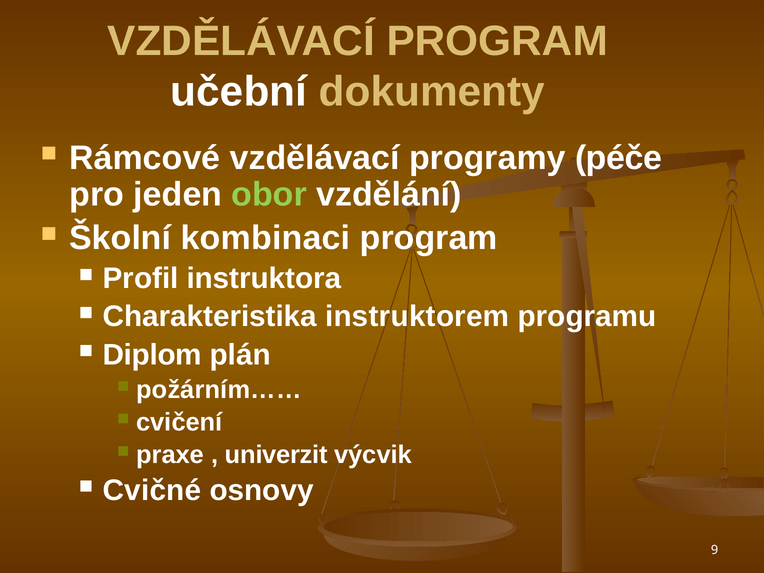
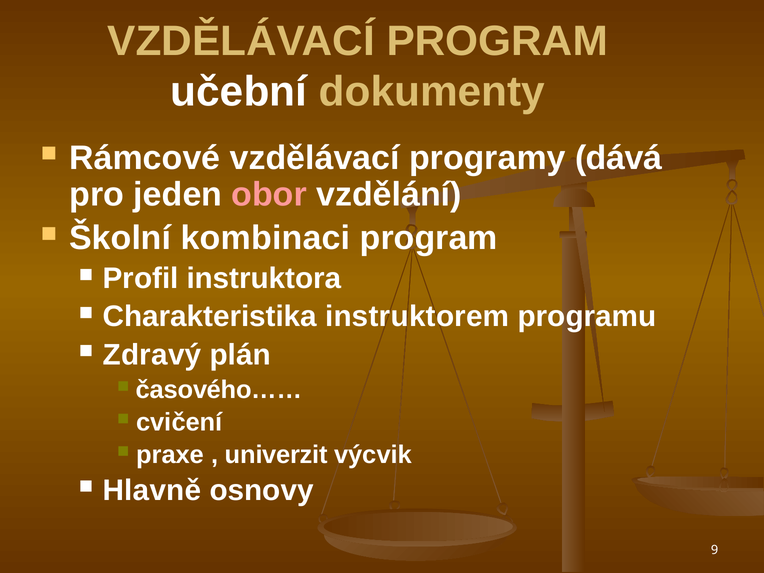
péče: péče -> dává
obor colour: light green -> pink
Diplom: Diplom -> Zdravý
požárním……: požárním…… -> časového……
Cvičné: Cvičné -> Hlavně
